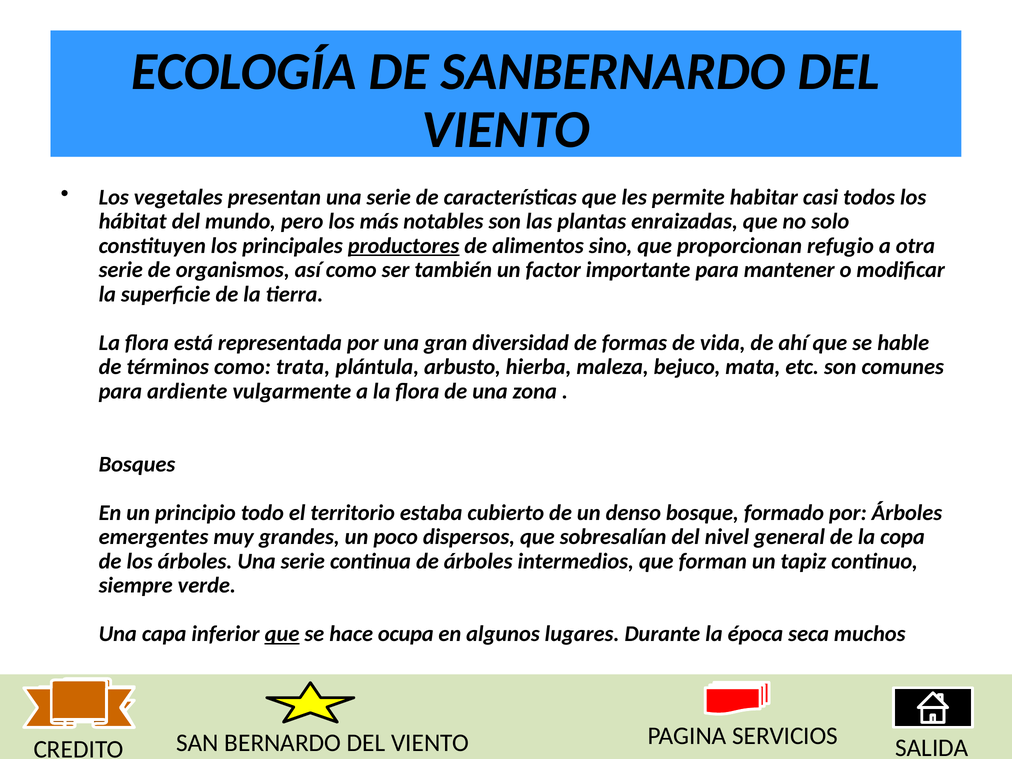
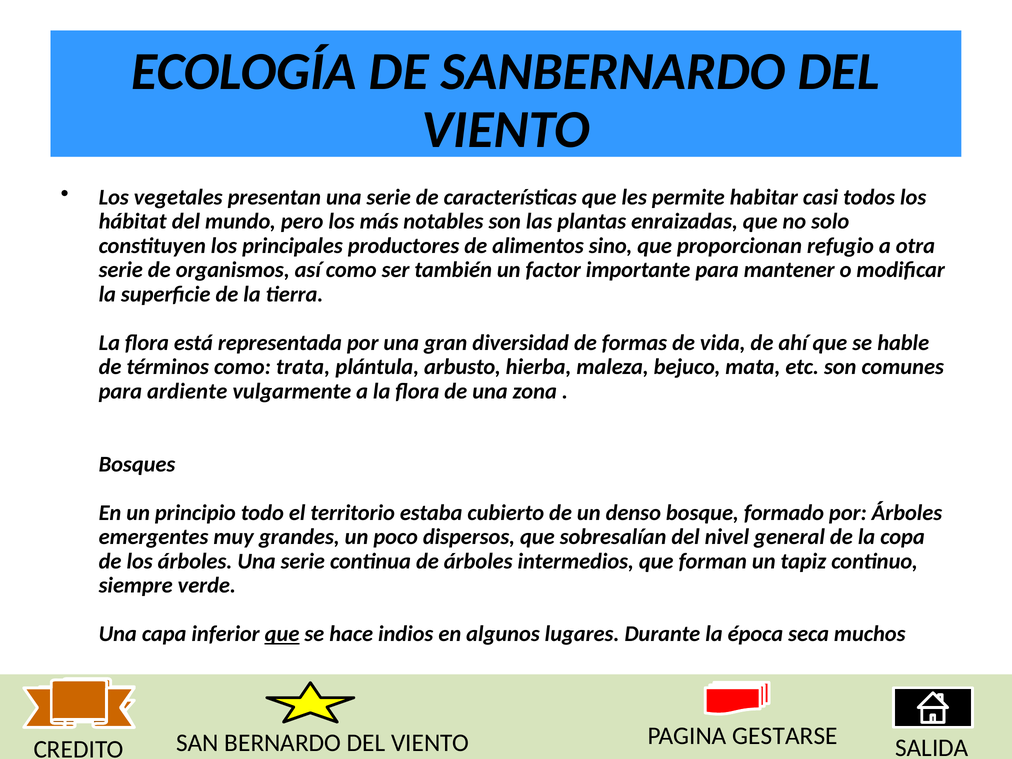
productores underline: present -> none
ocupa: ocupa -> indios
SERVICIOS: SERVICIOS -> GESTARSE
